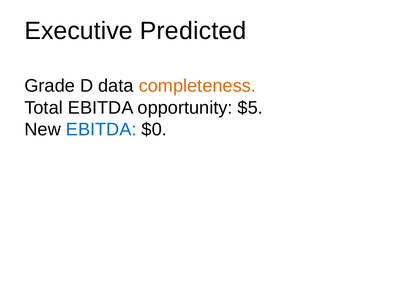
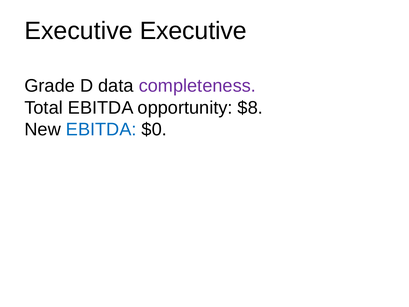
Executive Predicted: Predicted -> Executive
completeness colour: orange -> purple
$5: $5 -> $8
